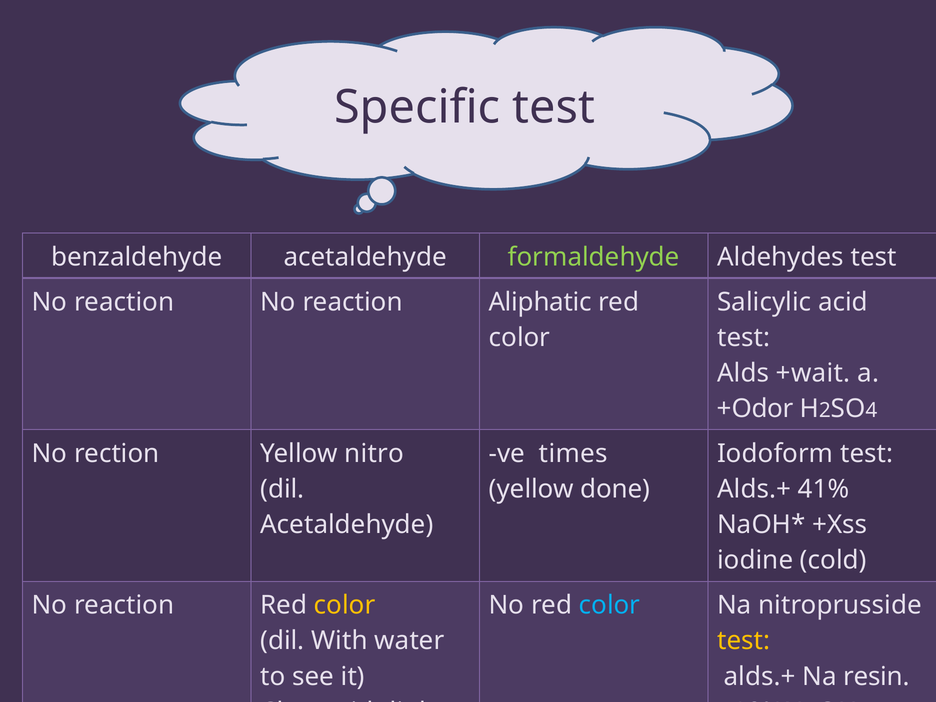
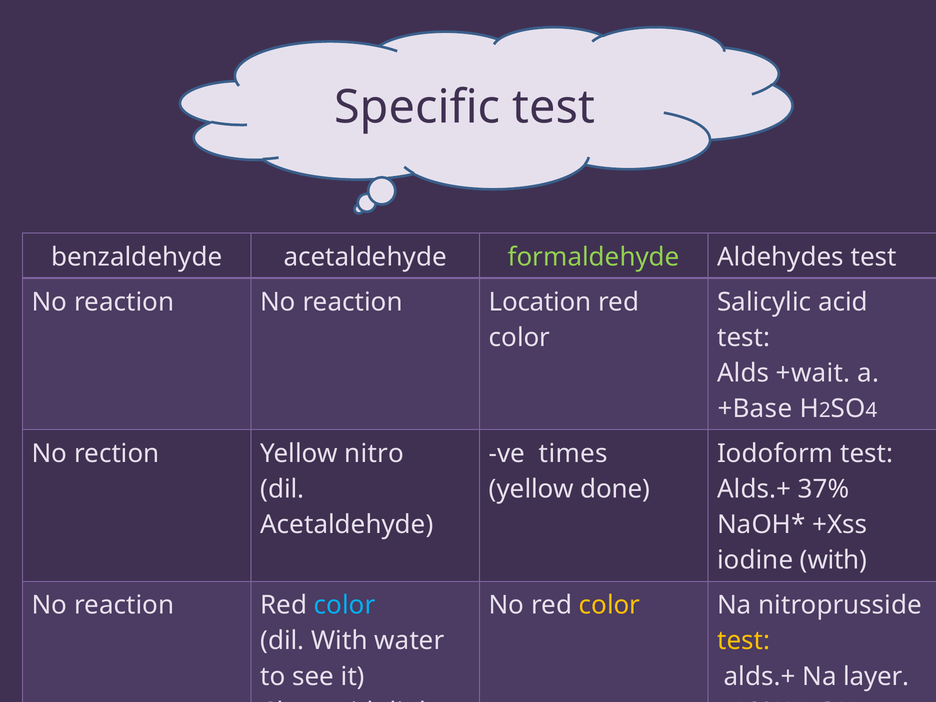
Aliphatic: Aliphatic -> Location
+Odor: +Odor -> +Base
41%: 41% -> 37%
iodine cold: cold -> with
color at (345, 605) colour: yellow -> light blue
color at (610, 605) colour: light blue -> yellow
resin: resin -> layer
